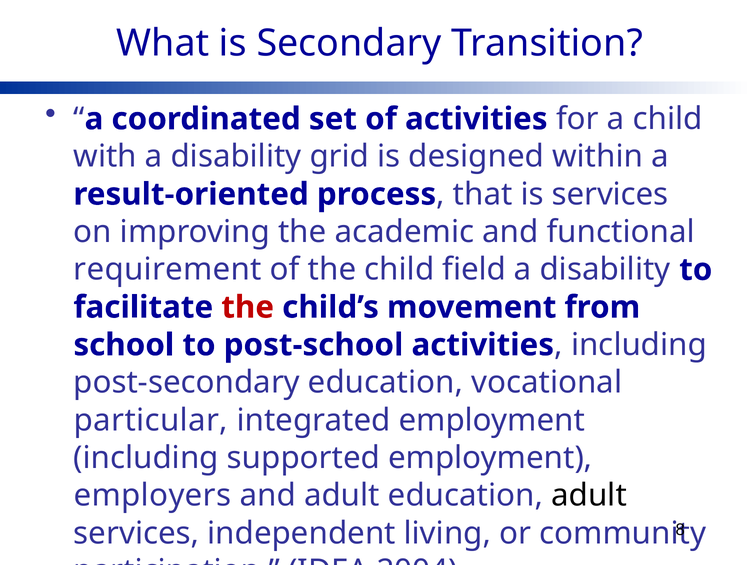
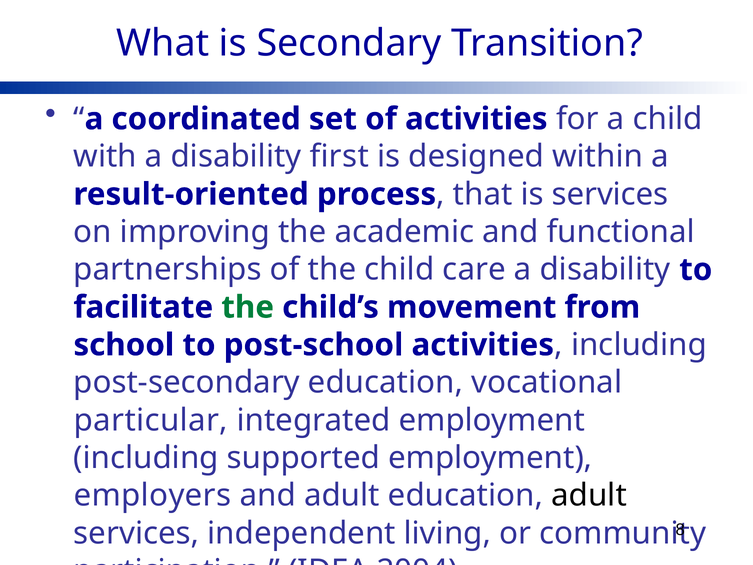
grid: grid -> first
requirement: requirement -> partnerships
field: field -> care
the at (248, 307) colour: red -> green
